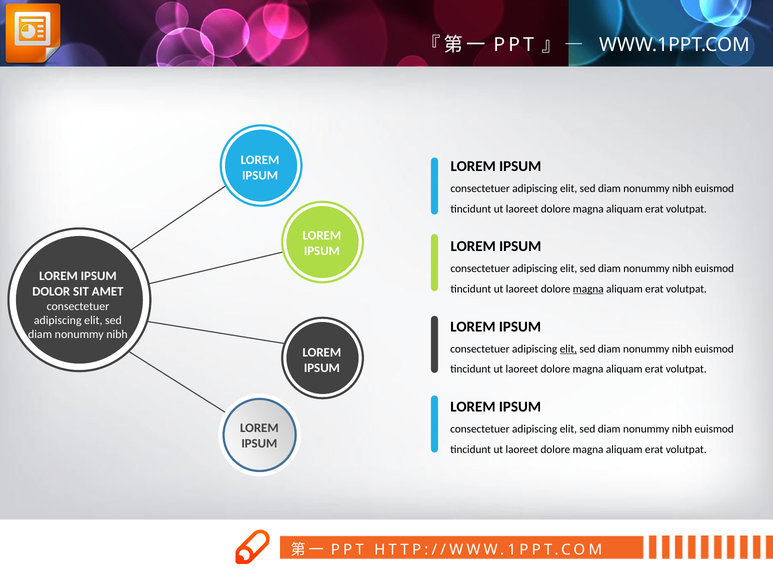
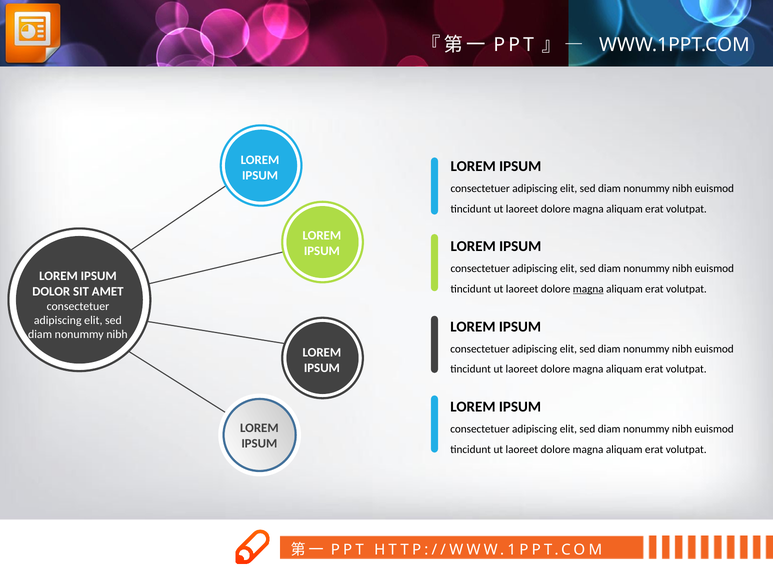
elit at (568, 349) underline: present -> none
